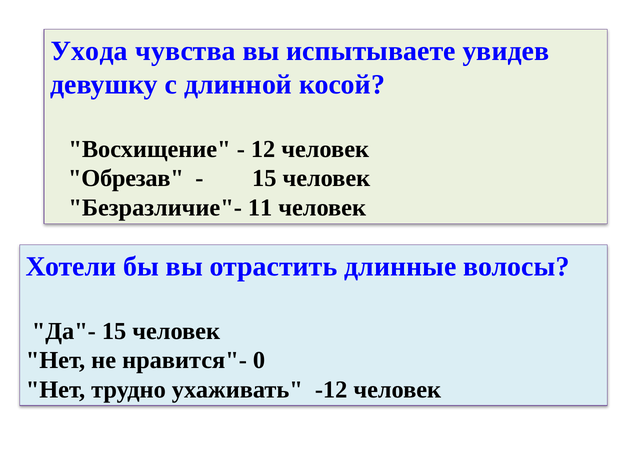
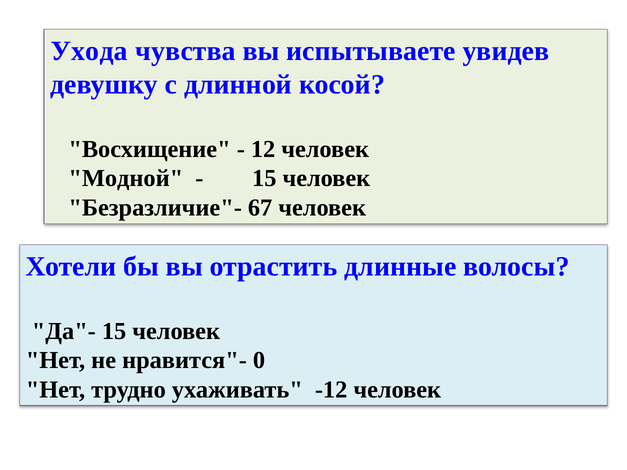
Обрезав: Обрезав -> Модной
11: 11 -> 67
